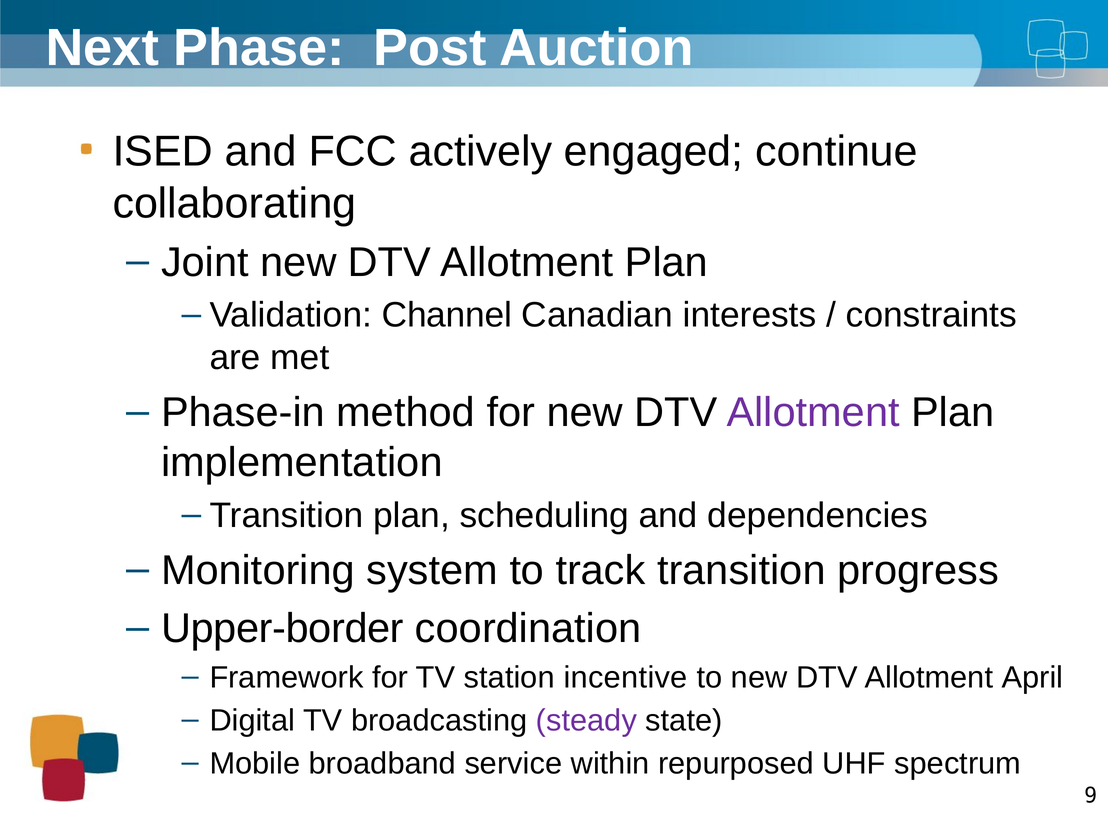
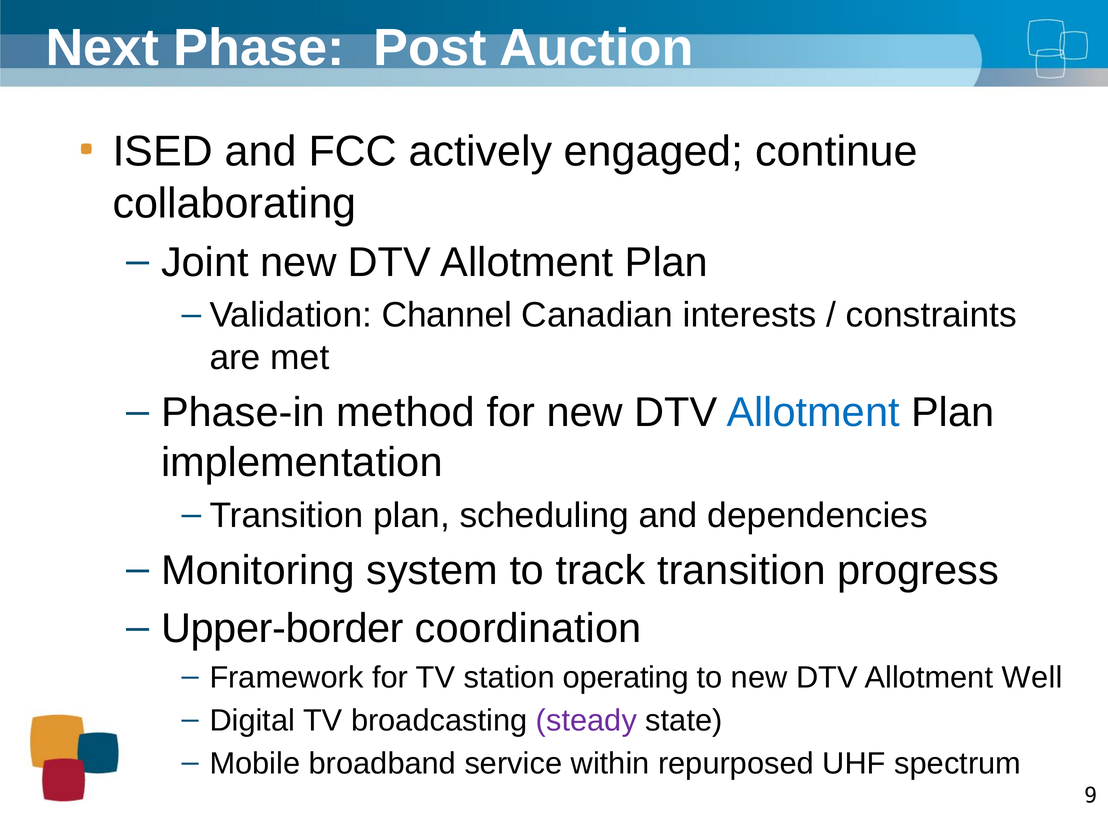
Allotment at (813, 413) colour: purple -> blue
incentive: incentive -> operating
April: April -> Well
